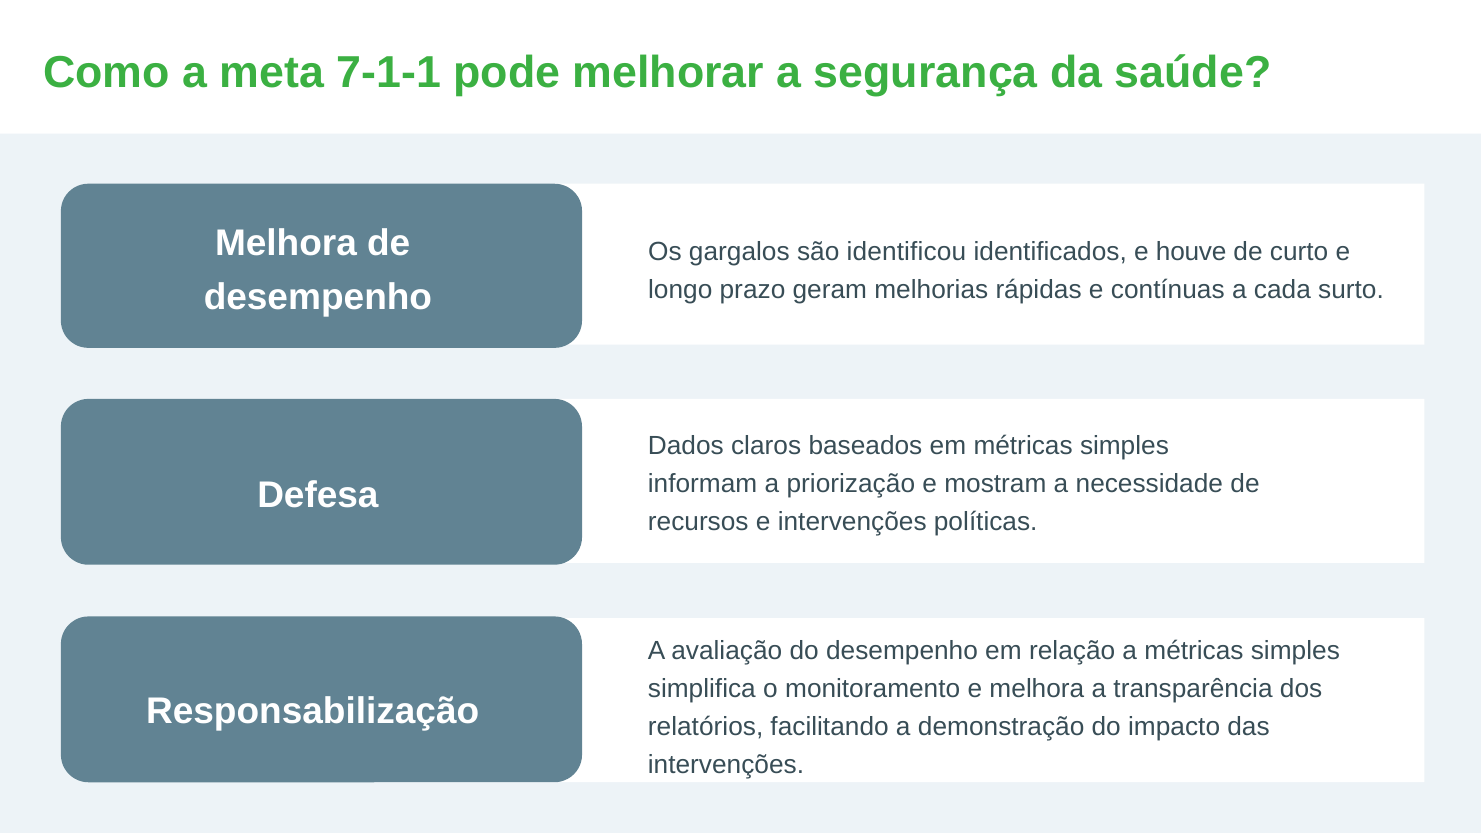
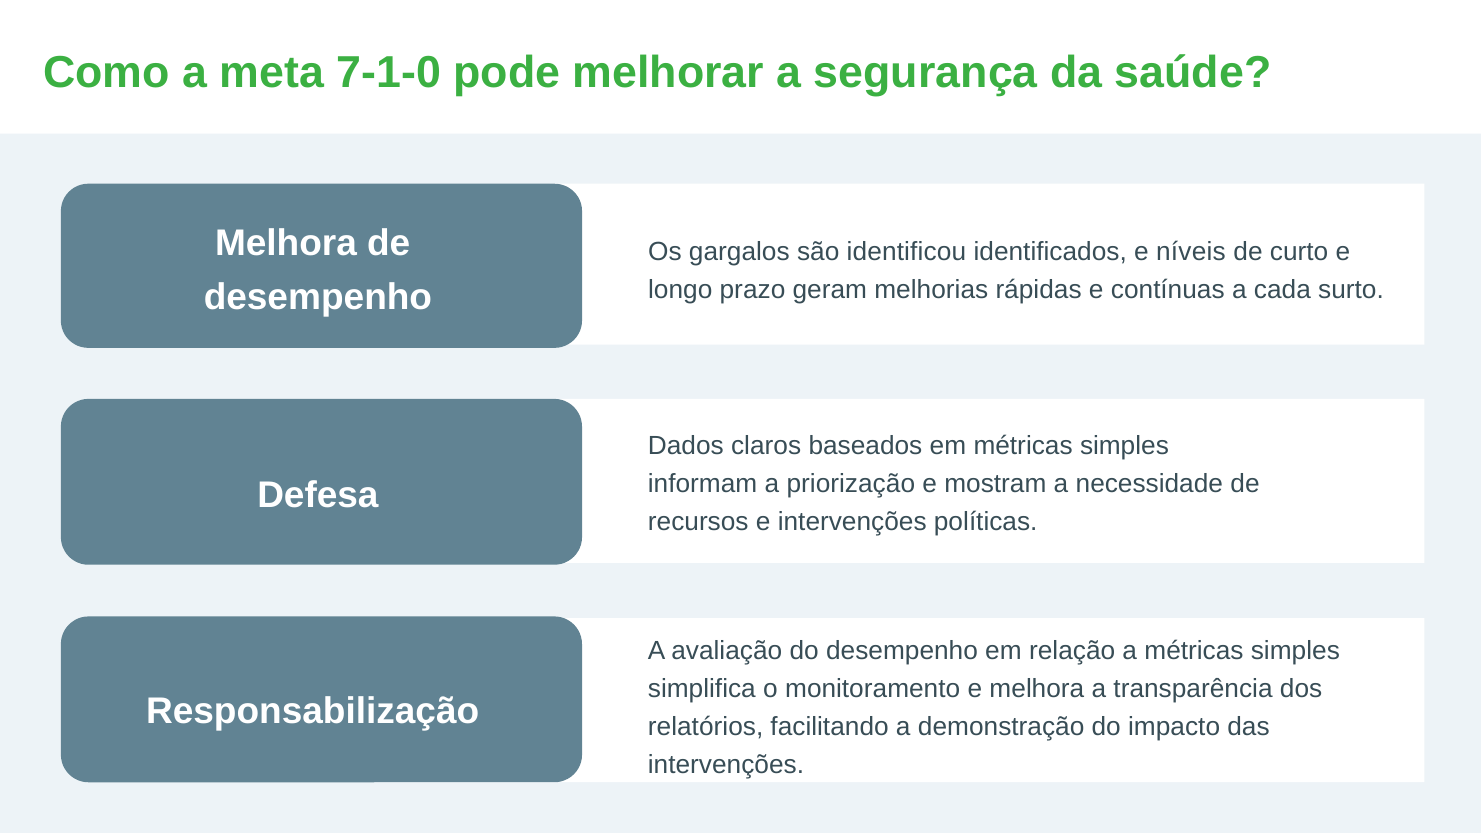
7-1-1: 7-1-1 -> 7-1-0
houve: houve -> níveis
